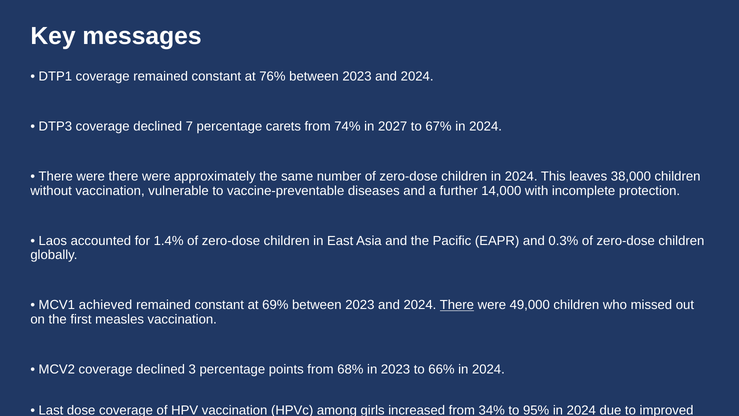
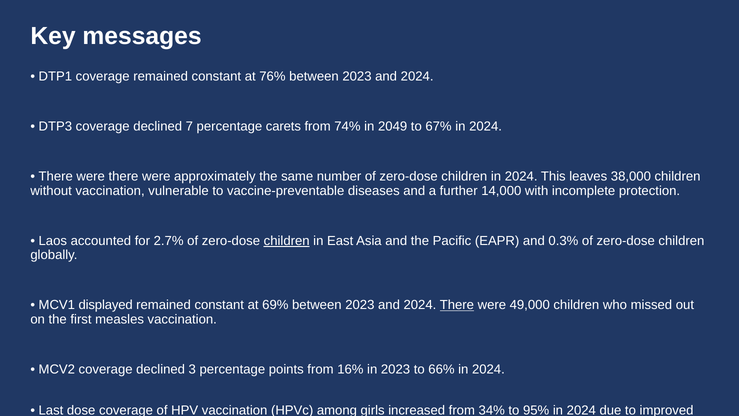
2027: 2027 -> 2049
1.4%: 1.4% -> 2.7%
children at (287, 241) underline: none -> present
achieved: achieved -> displayed
68%: 68% -> 16%
